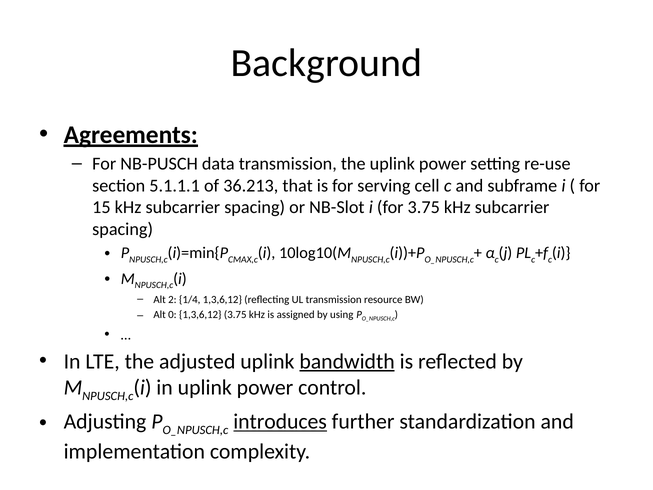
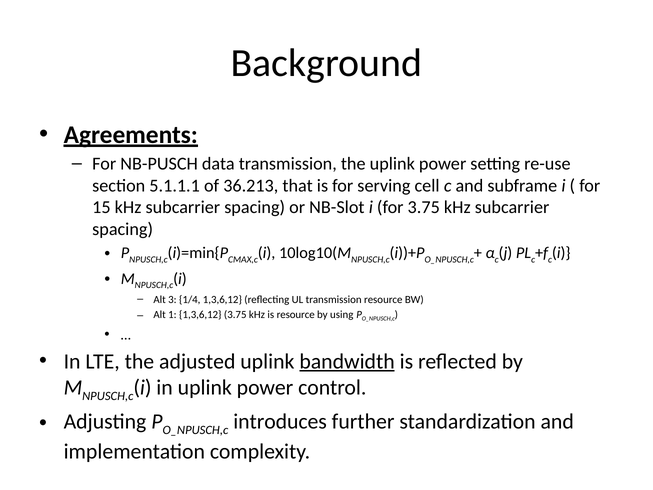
2: 2 -> 3
0: 0 -> 1
is assigned: assigned -> resource
introduces underline: present -> none
